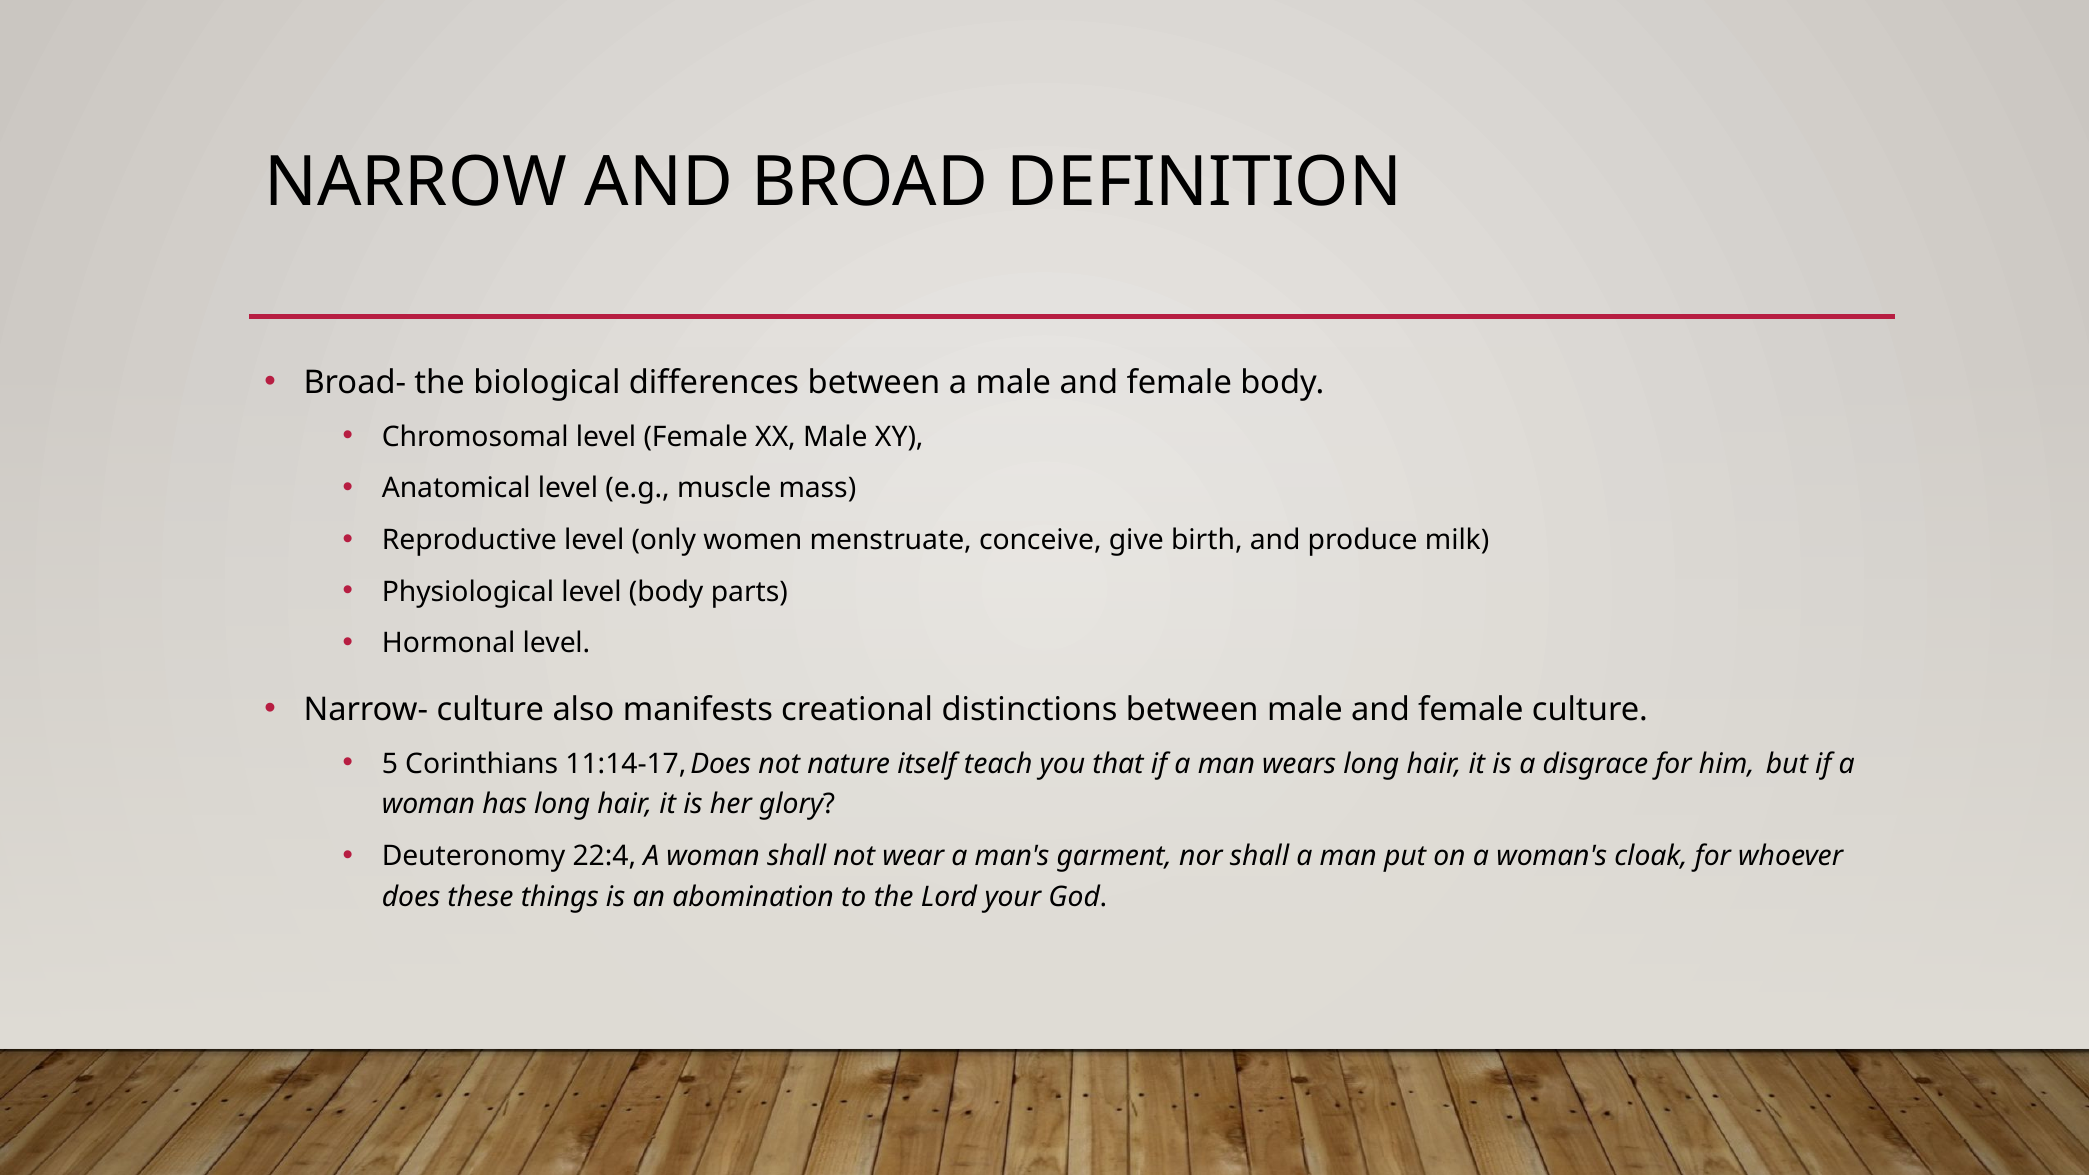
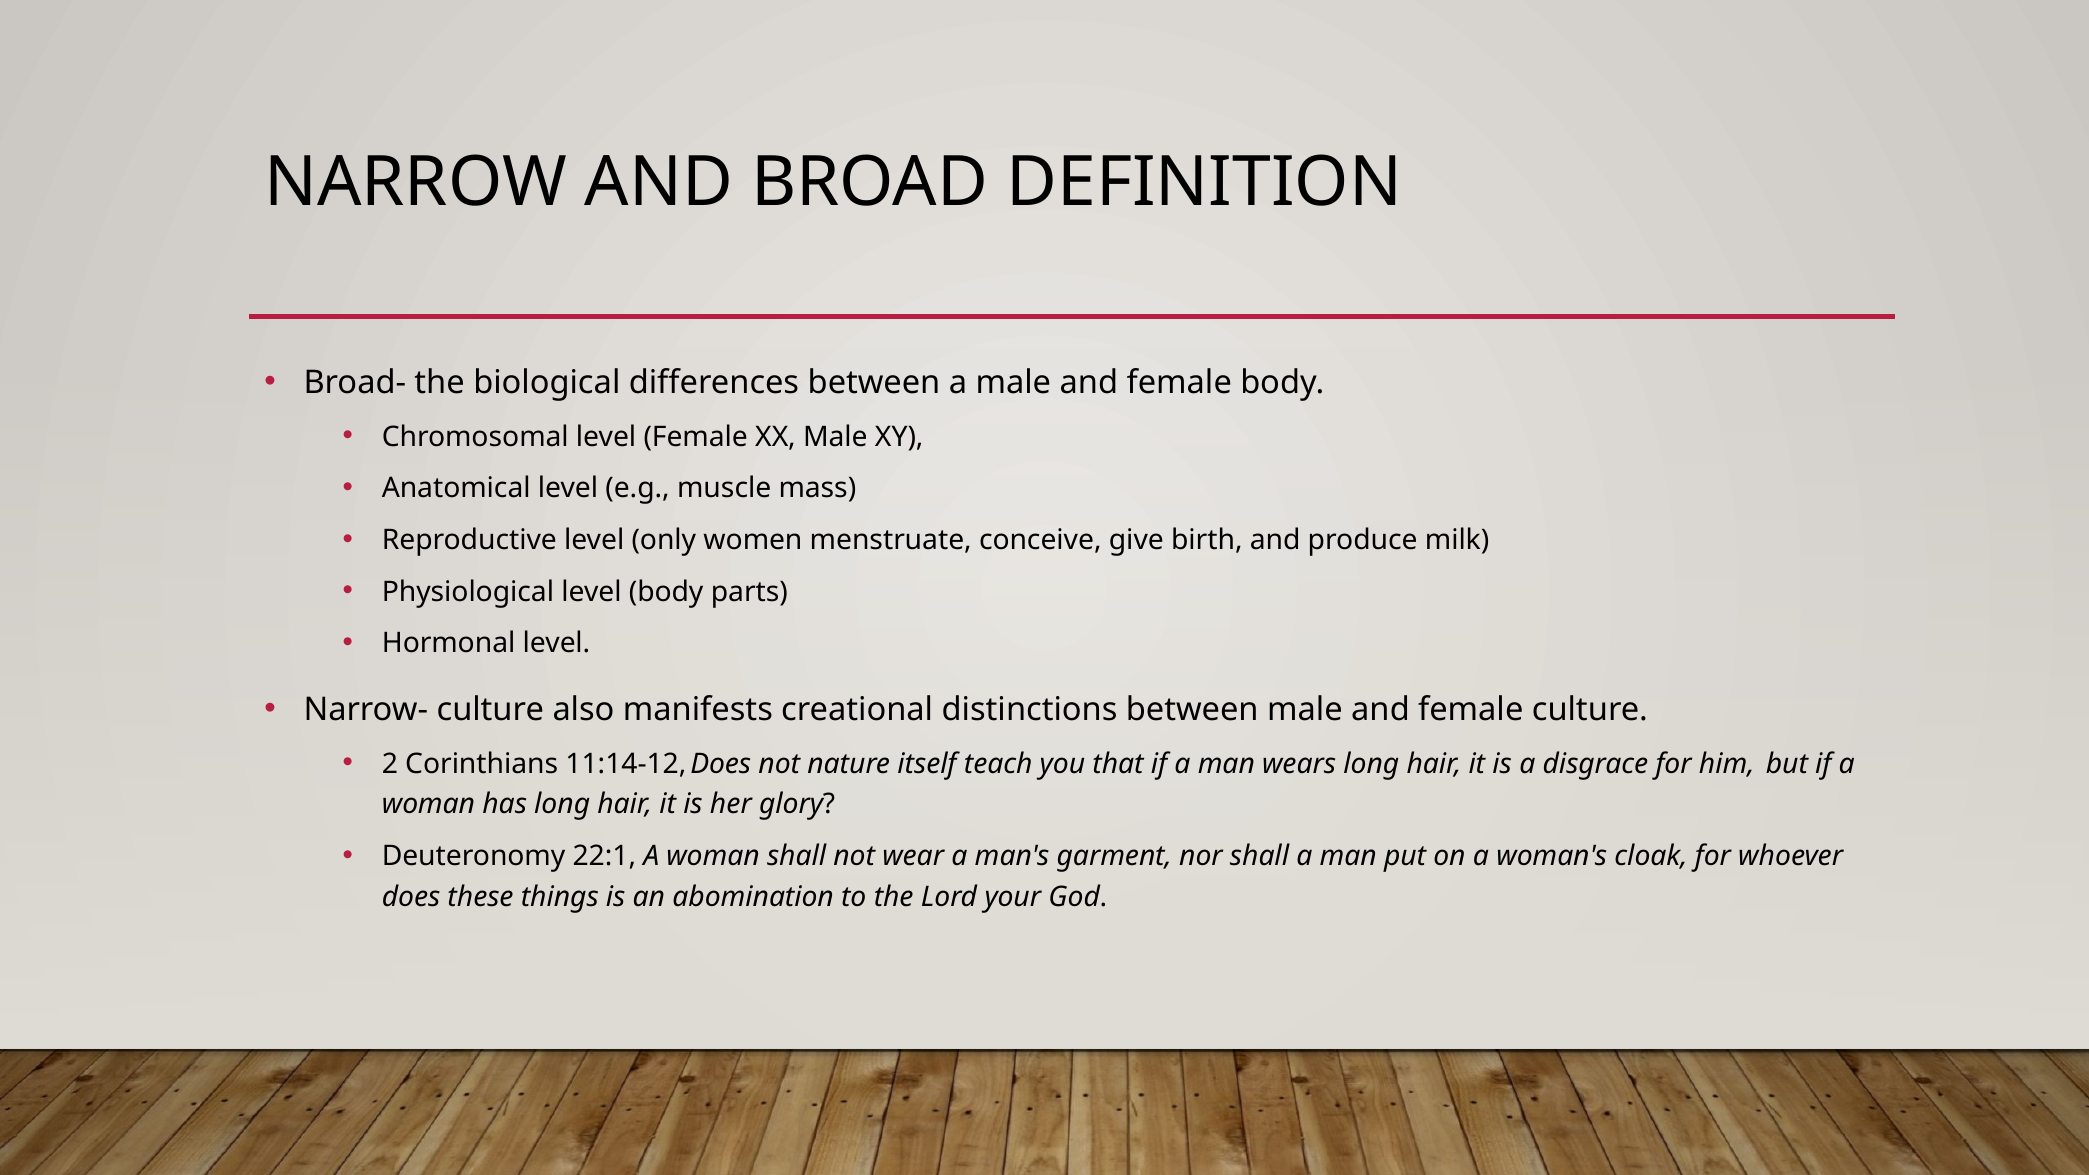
5: 5 -> 2
11:14-17: 11:14-17 -> 11:14-12
22:4: 22:4 -> 22:1
